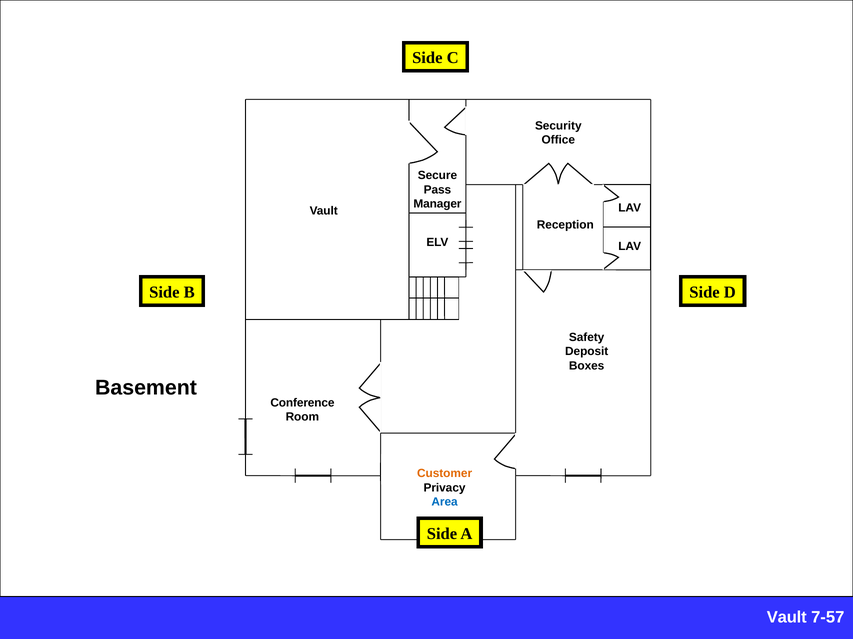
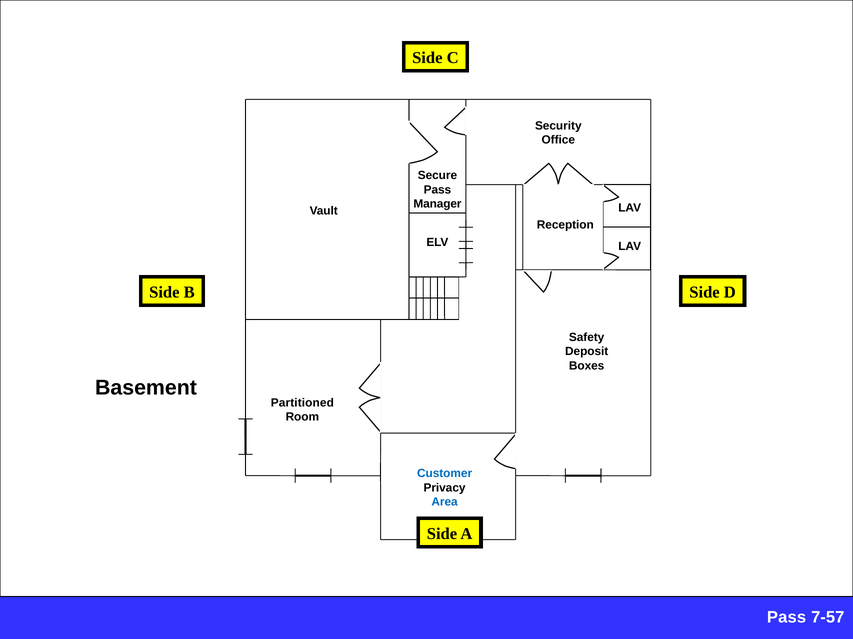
Conference: Conference -> Partitioned
Customer colour: orange -> blue
Vault at (787, 618): Vault -> Pass
